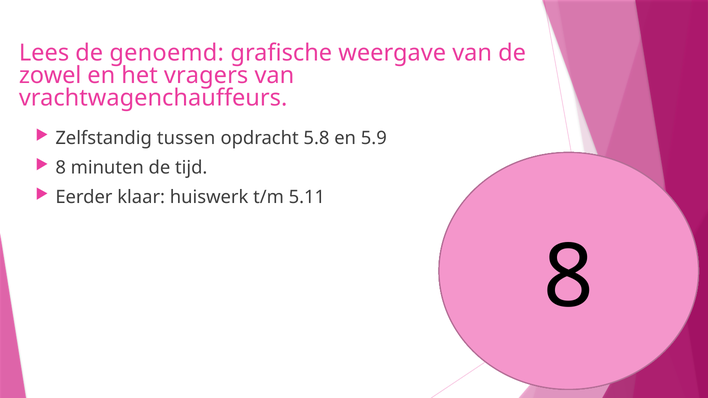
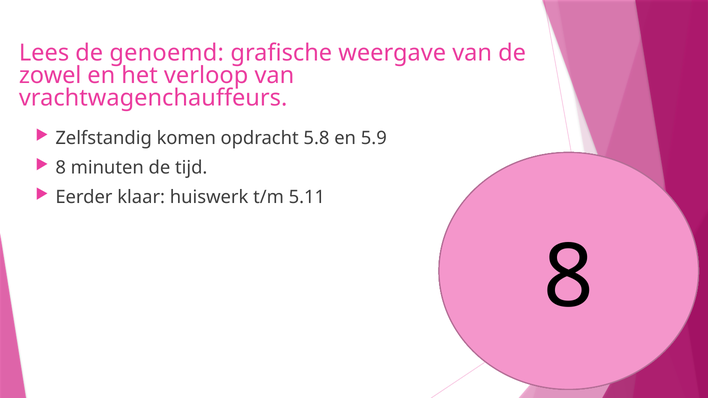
vragers: vragers -> verloop
tussen: tussen -> komen
